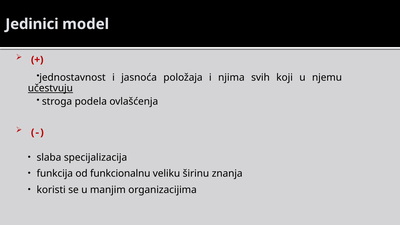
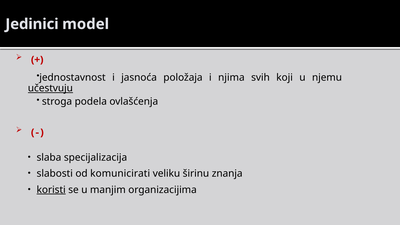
funkcija: funkcija -> slabosti
funkcionalnu: funkcionalnu -> komunicirati
koristi underline: none -> present
